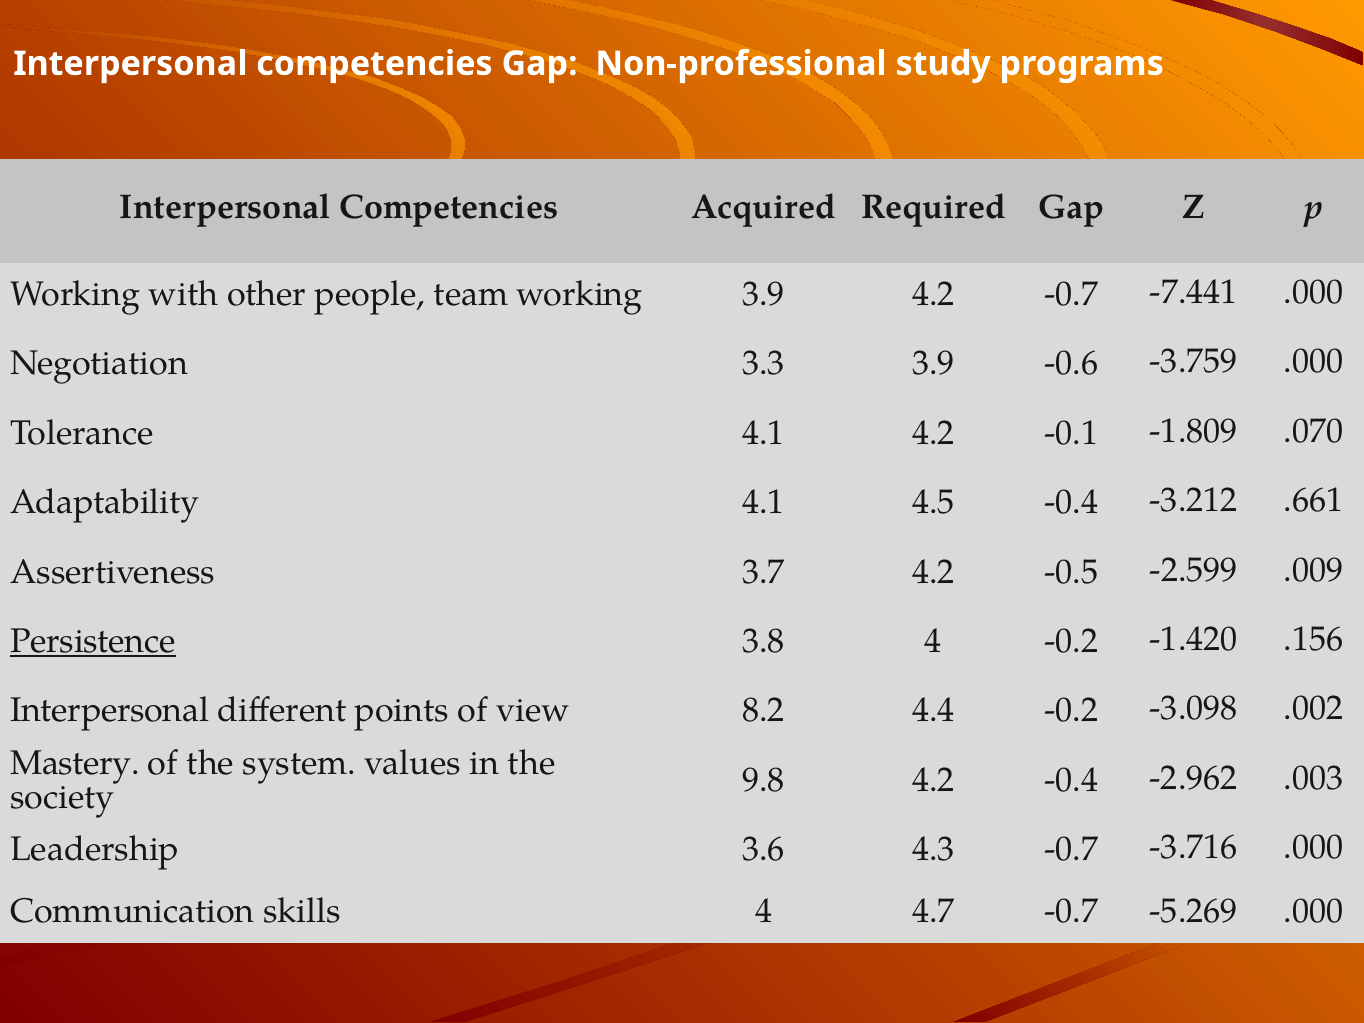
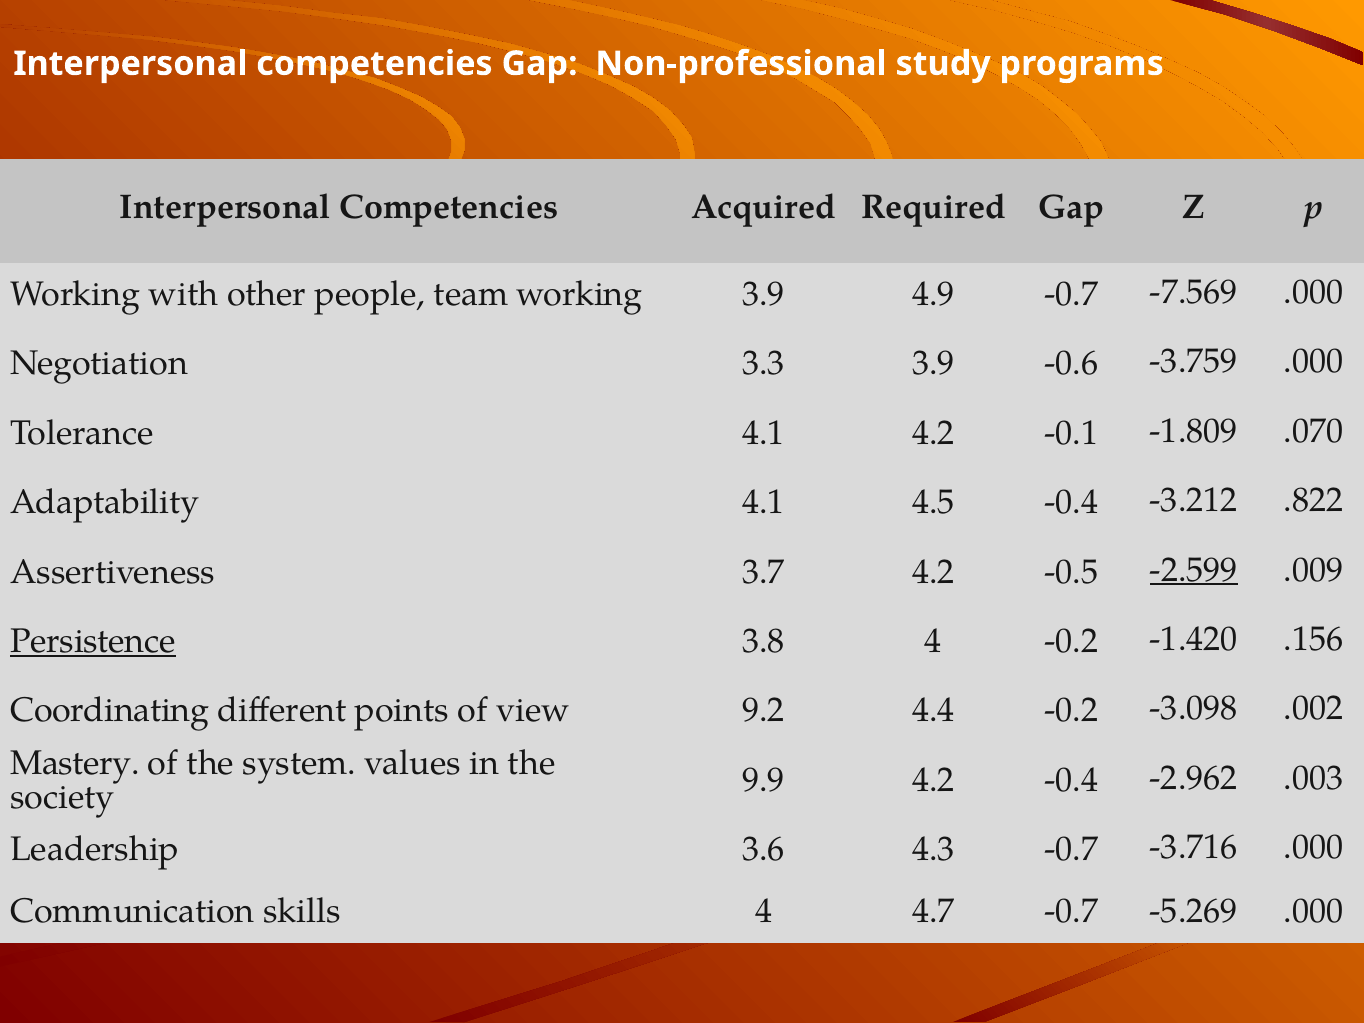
3.9 4.2: 4.2 -> 4.9
-7.441: -7.441 -> -7.569
.661: .661 -> .822
-2.599 underline: none -> present
Interpersonal at (110, 711): Interpersonal -> Coordinating
8.2: 8.2 -> 9.2
9.8: 9.8 -> 9.9
